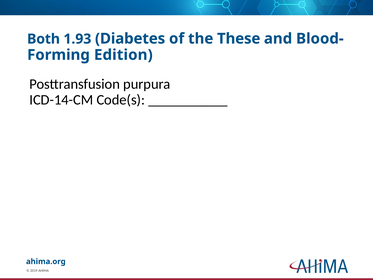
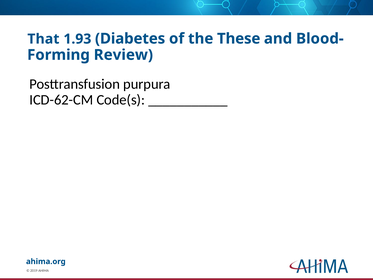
Both: Both -> That
Edition: Edition -> Review
ICD-14-CM: ICD-14-CM -> ICD-62-CM
